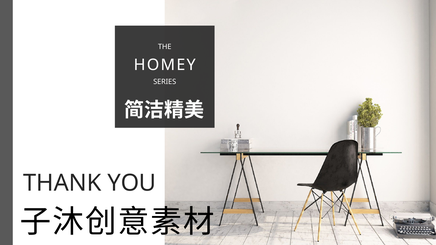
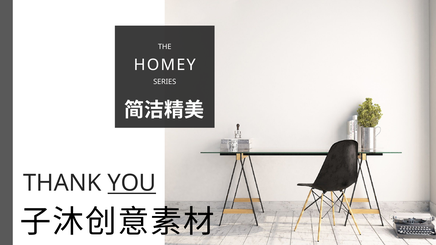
YOU underline: none -> present
